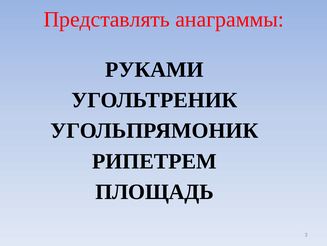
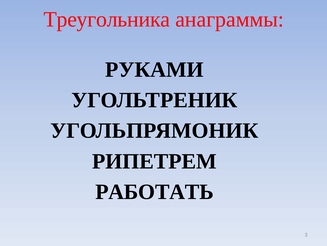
Представлять: Представлять -> Треугольника
ПЛОЩАДЬ: ПЛОЩАДЬ -> РАБОТАТЬ
